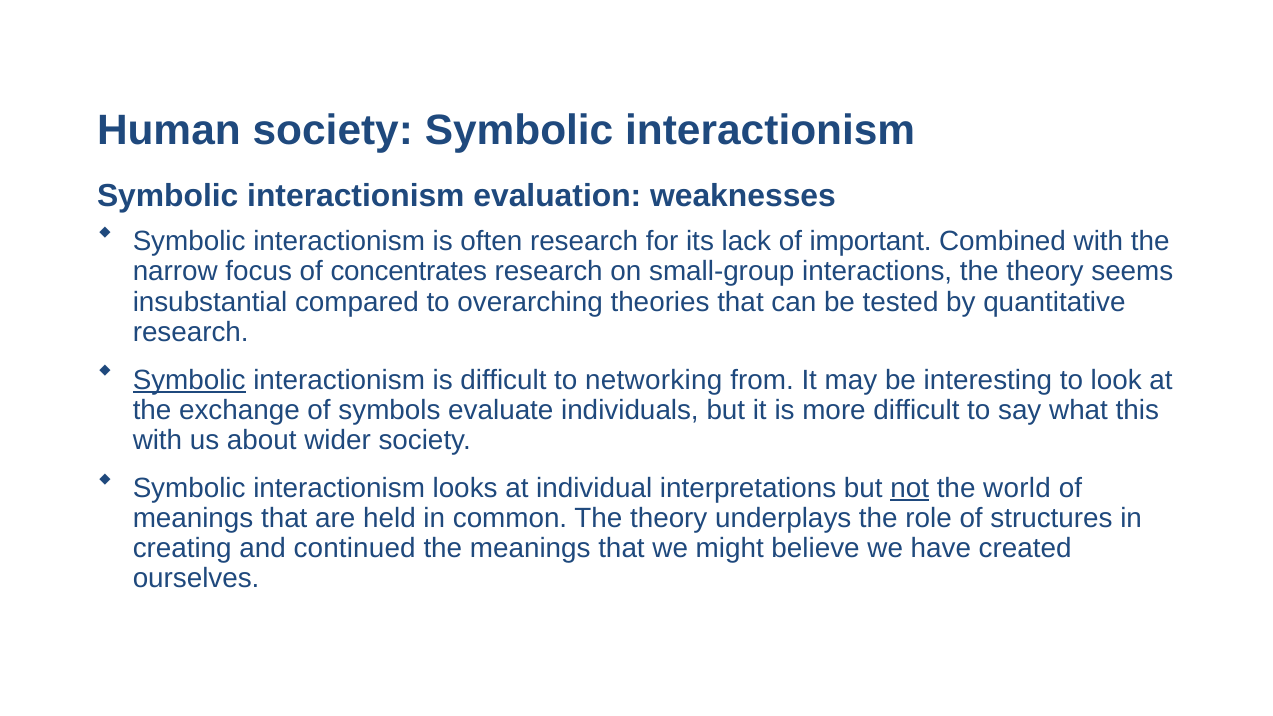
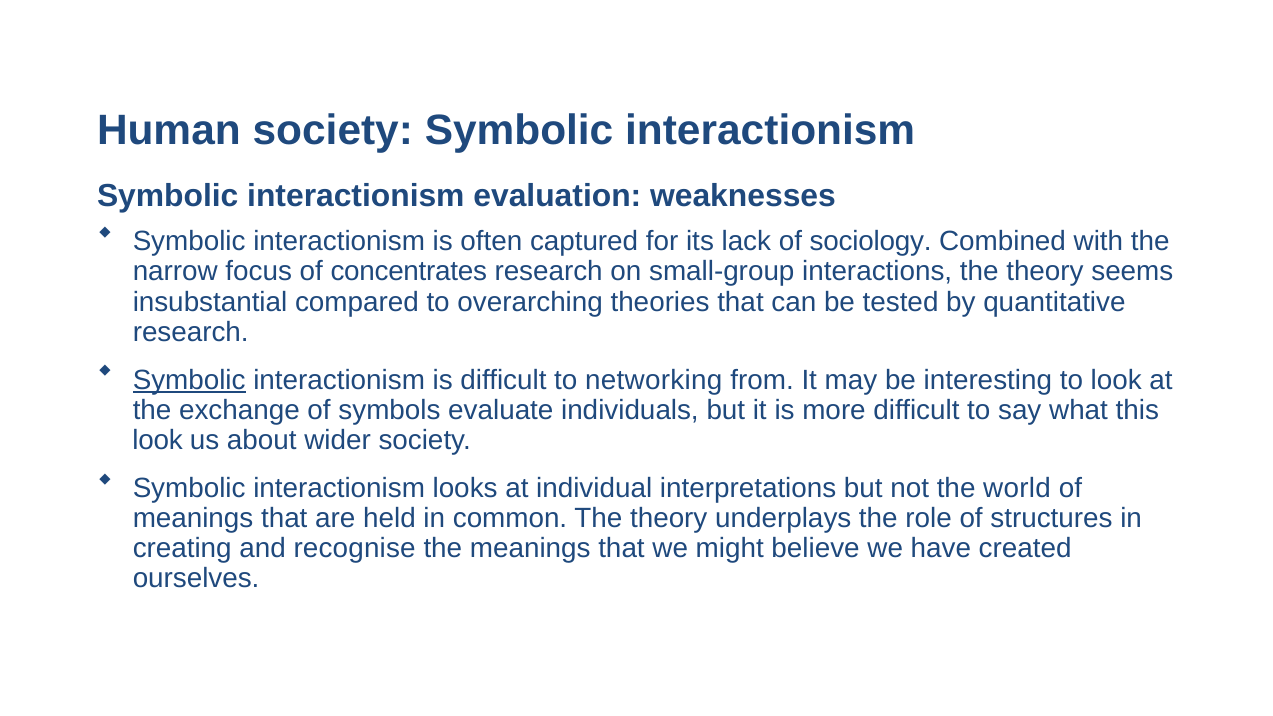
often research: research -> captured
important: important -> sociology
with at (157, 440): with -> look
not underline: present -> none
continued: continued -> recognise
